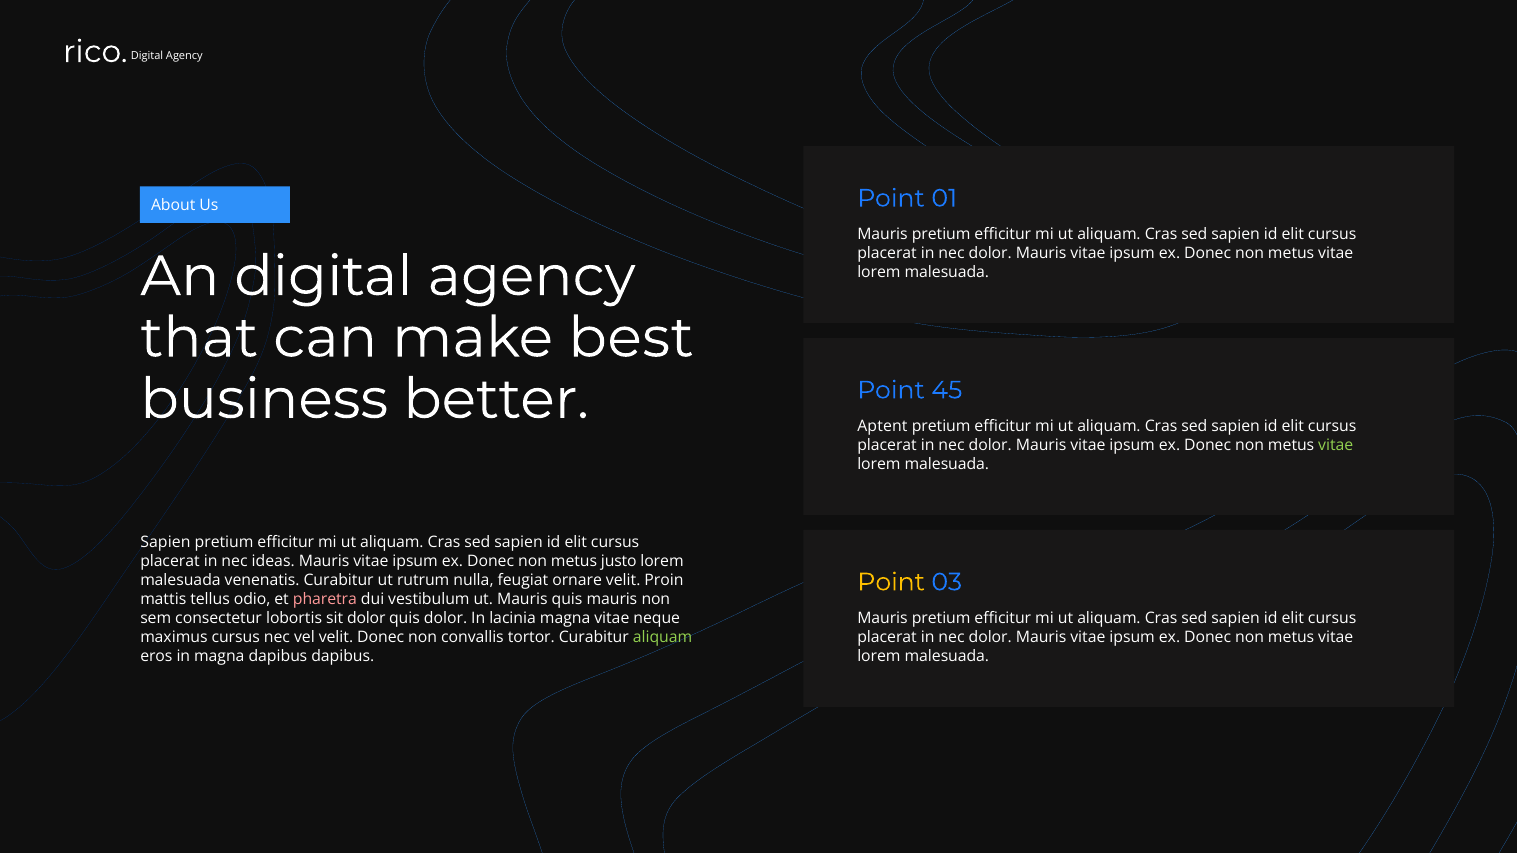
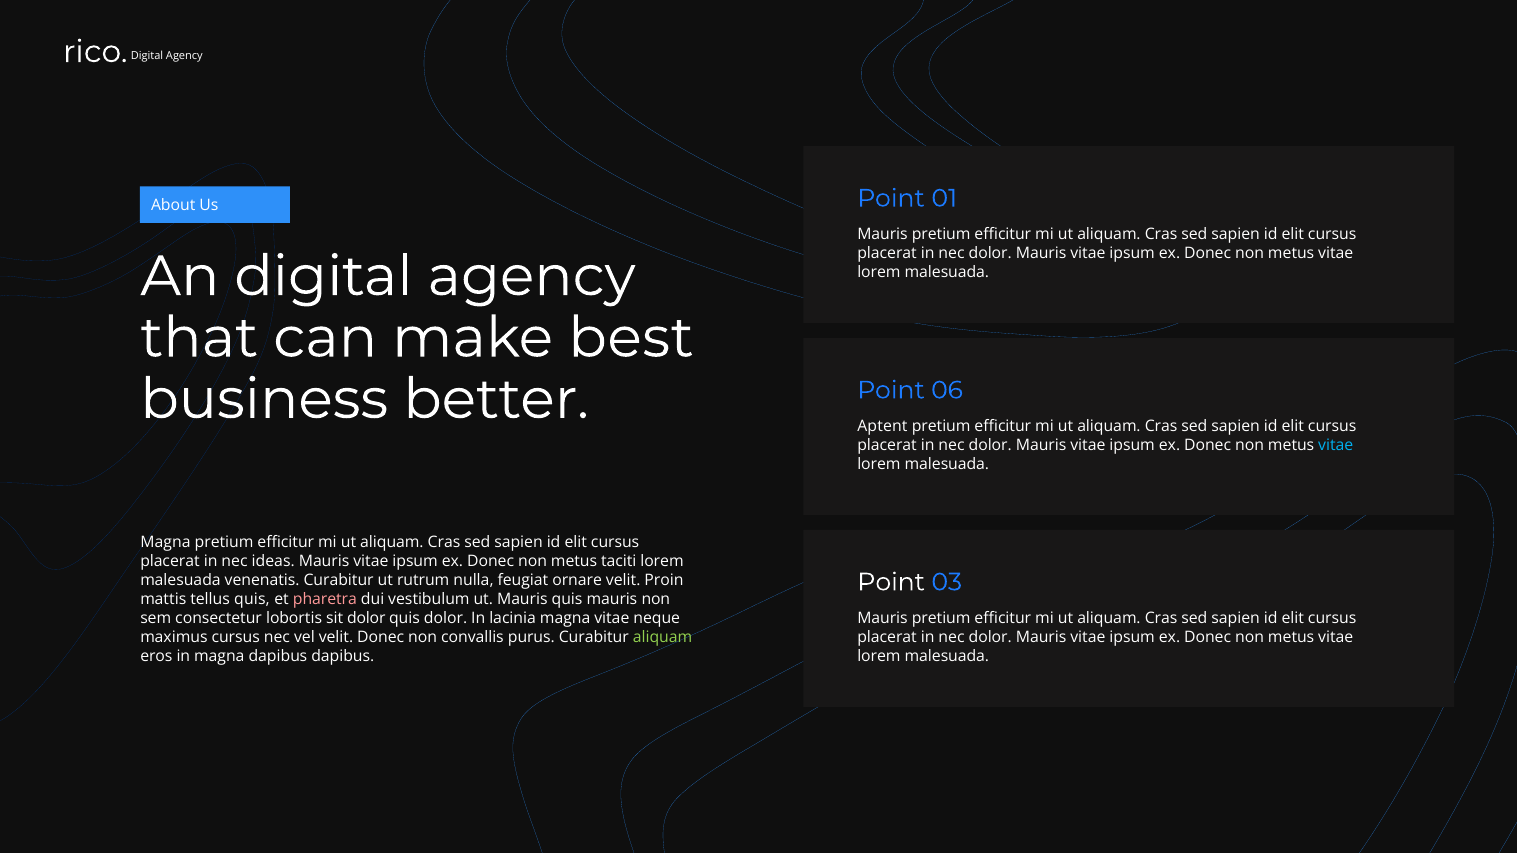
45: 45 -> 06
vitae at (1336, 446) colour: light green -> light blue
Sapien at (165, 543): Sapien -> Magna
justo: justo -> taciti
Point at (891, 582) colour: yellow -> white
tellus odio: odio -> quis
tortor: tortor -> purus
